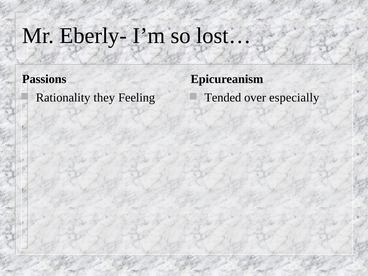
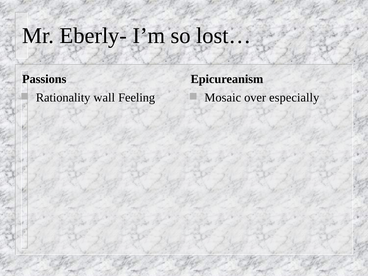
they: they -> wall
Tended: Tended -> Mosaic
